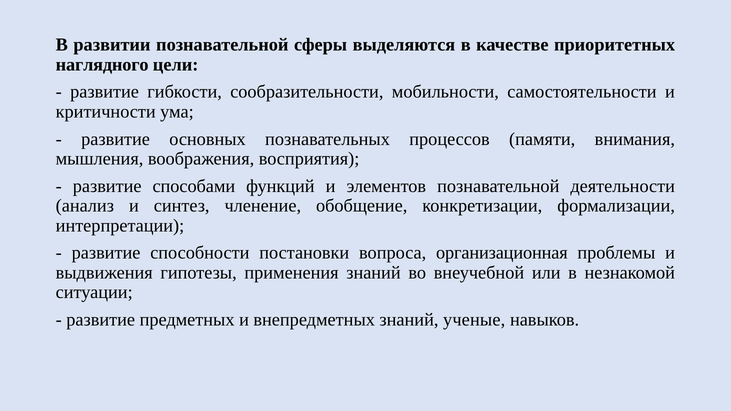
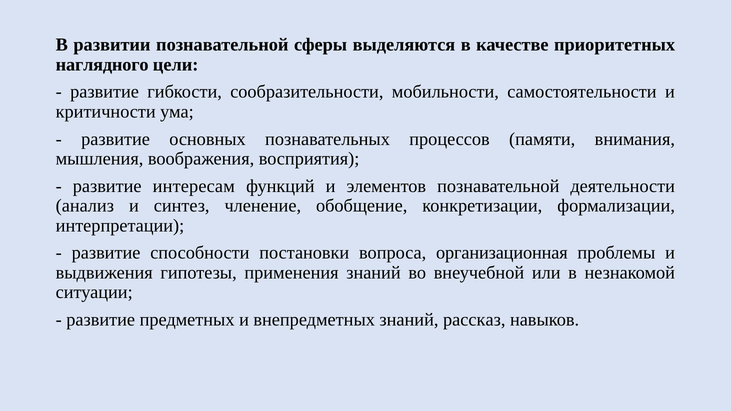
способами: способами -> интересам
ученые: ученые -> рассказ
